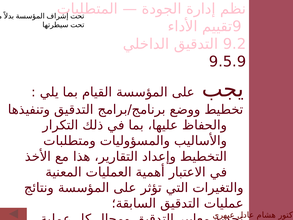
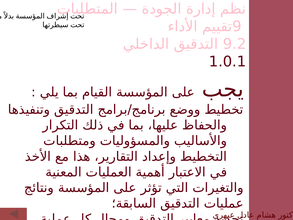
9.5.9: 9.5.9 -> 1.0.1
